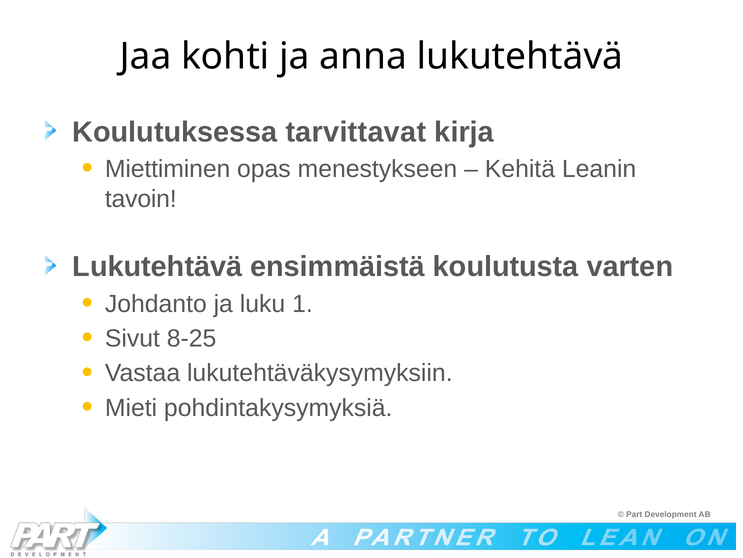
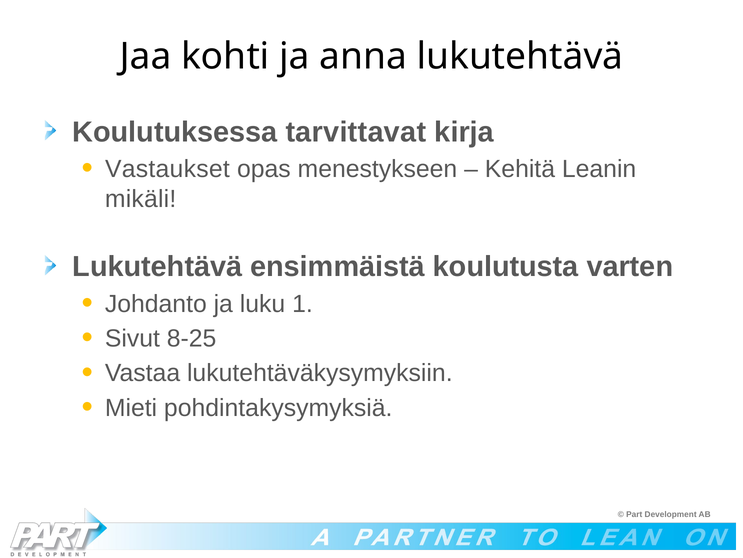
Miettiminen: Miettiminen -> Vastaukset
tavoin: tavoin -> mikäli
